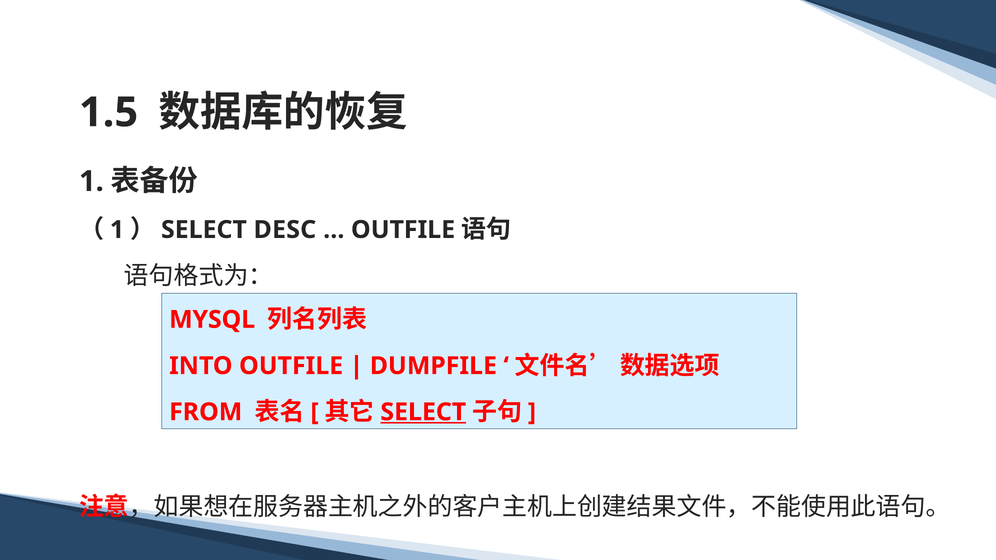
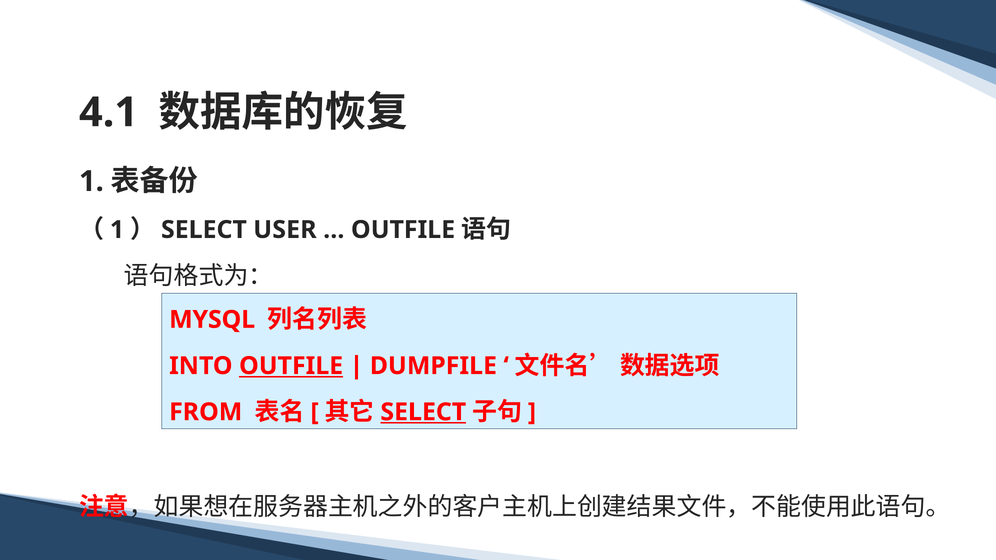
1.5: 1.5 -> 4.1
DESC: DESC -> USER
OUTFILE at (291, 366) underline: none -> present
